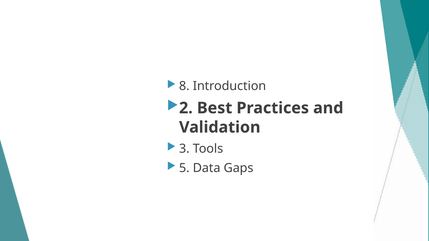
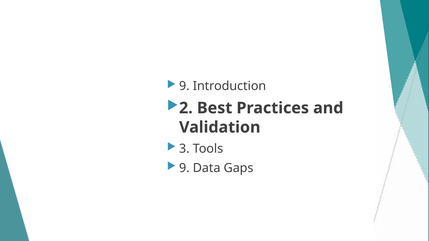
8 at (184, 86): 8 -> 9
5 at (184, 168): 5 -> 9
